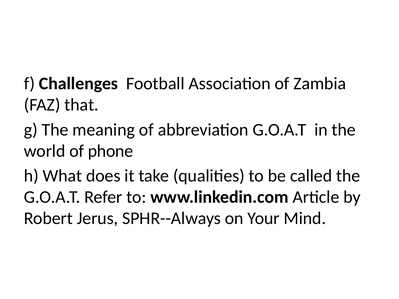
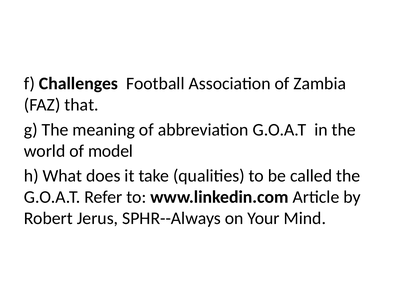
phone: phone -> model
